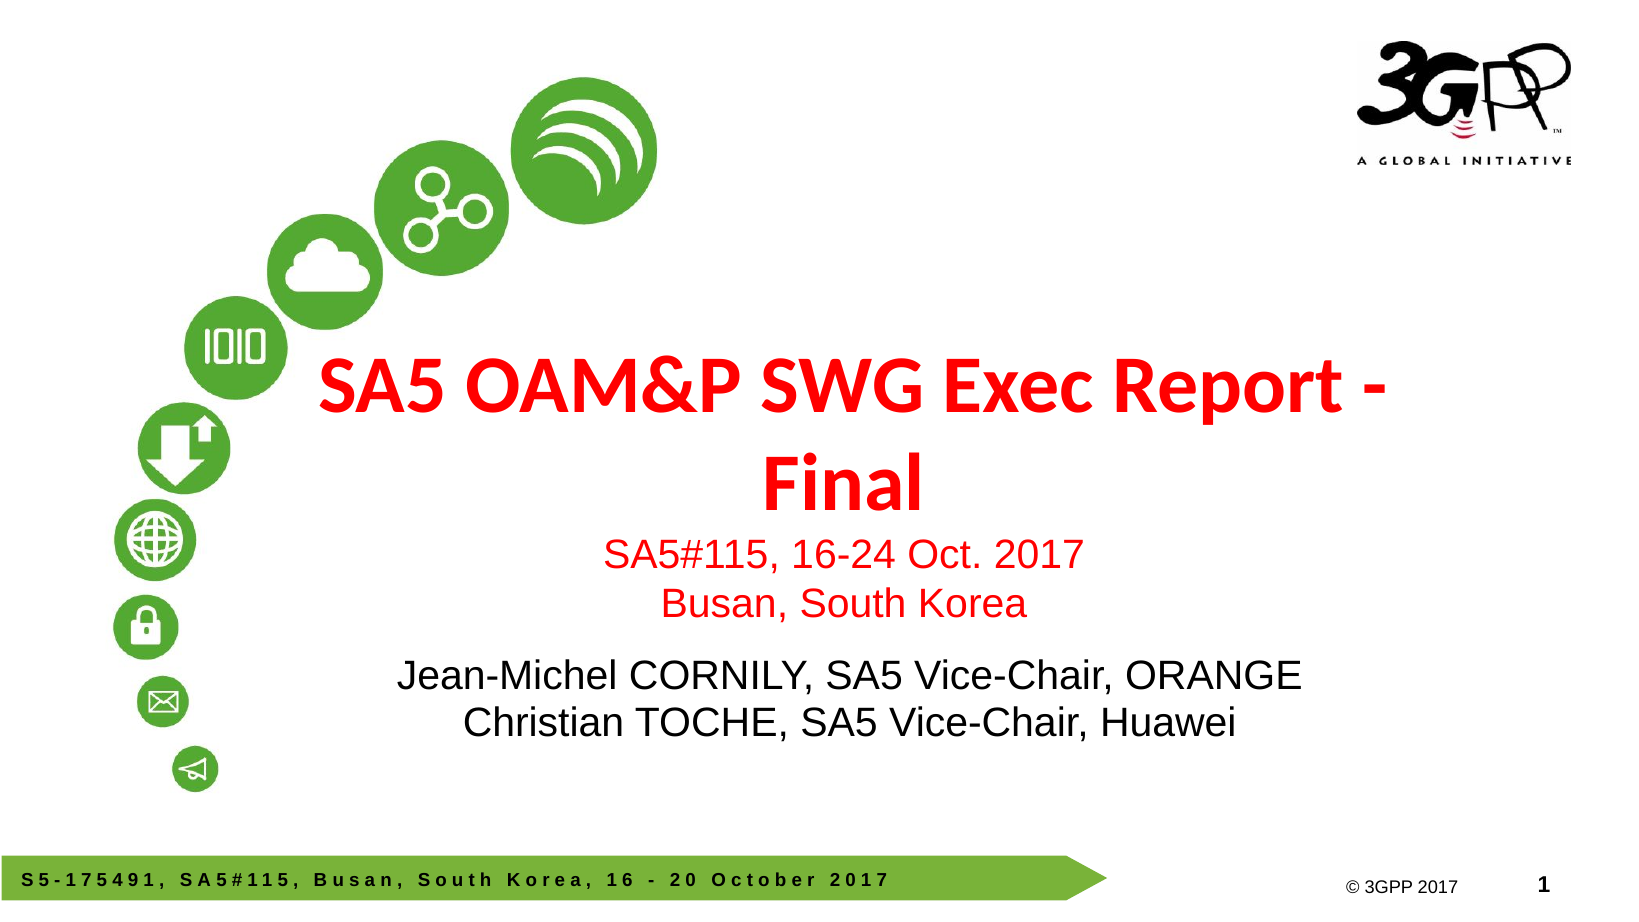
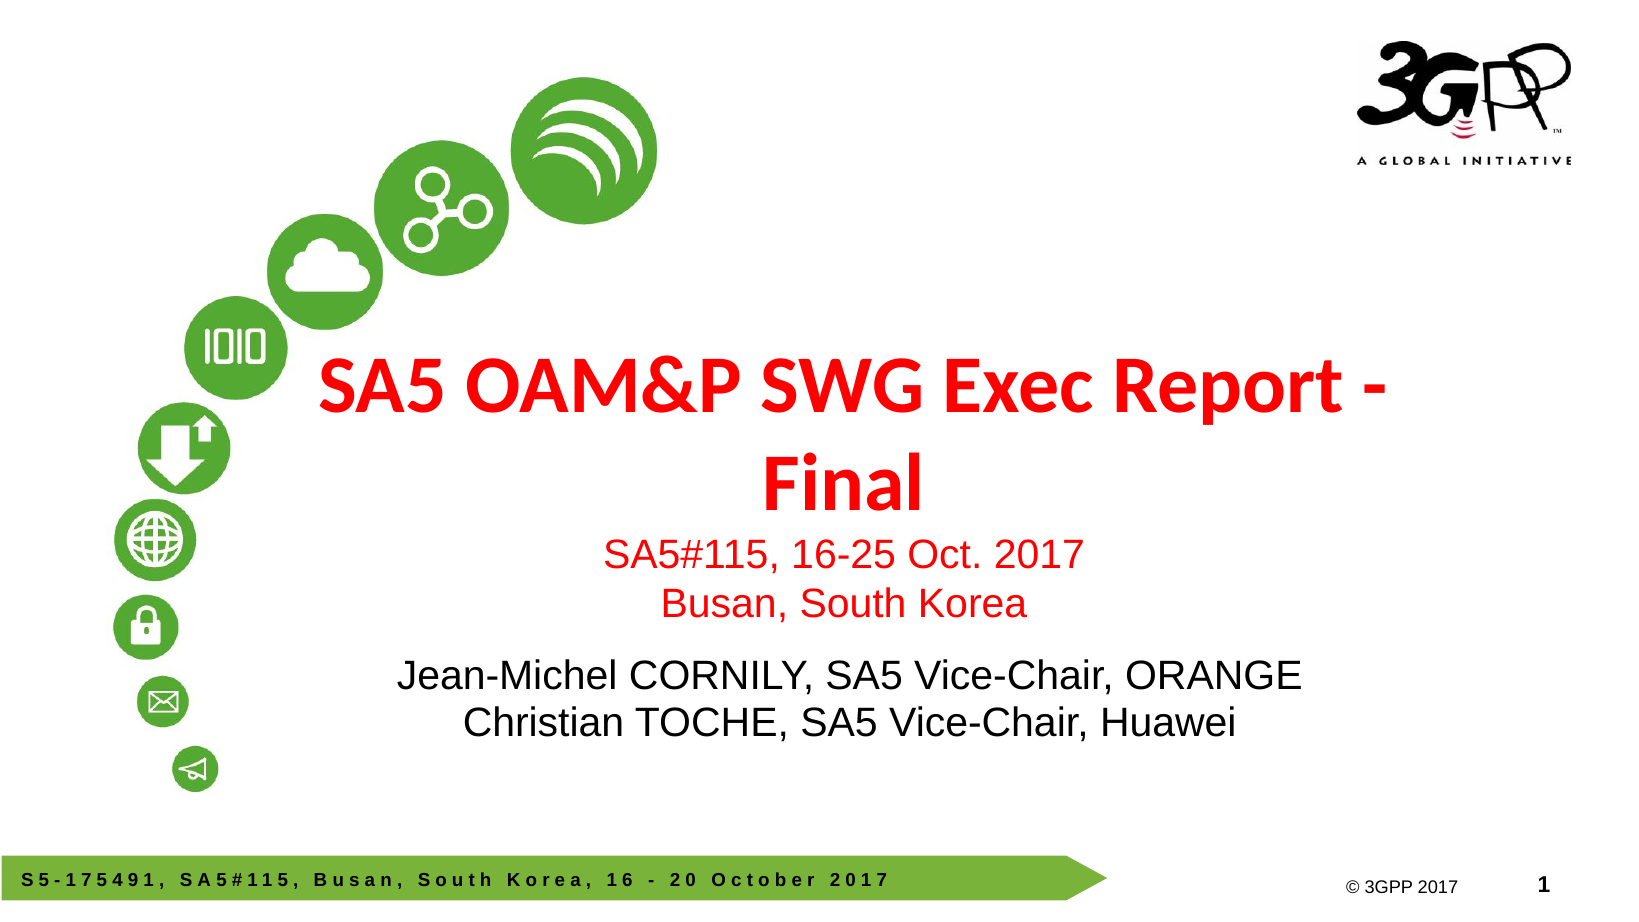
16-24: 16-24 -> 16-25
